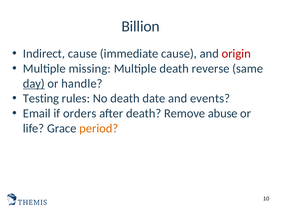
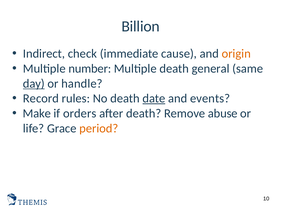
Indirect cause: cause -> check
origin colour: red -> orange
missing: missing -> number
reverse: reverse -> general
Testing: Testing -> Record
date underline: none -> present
Email: Email -> Make
